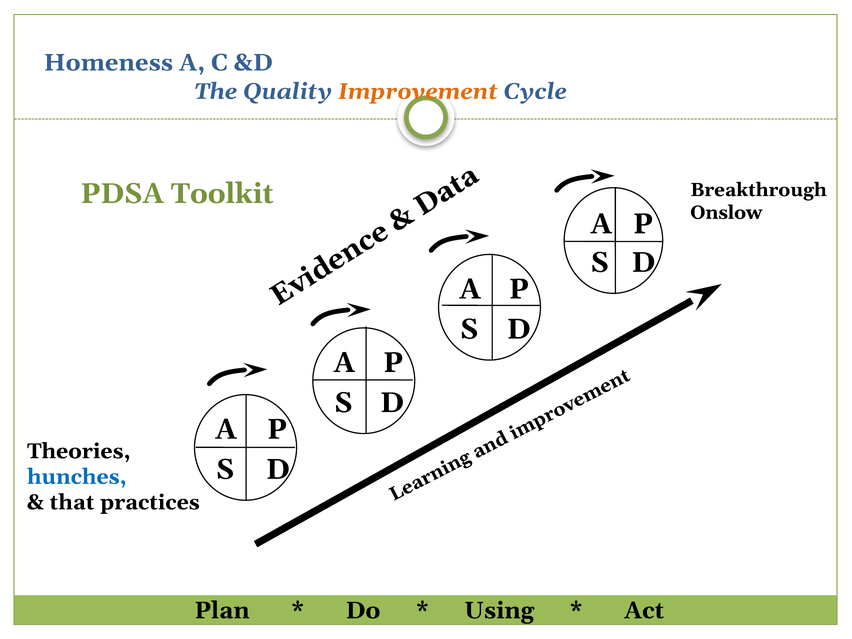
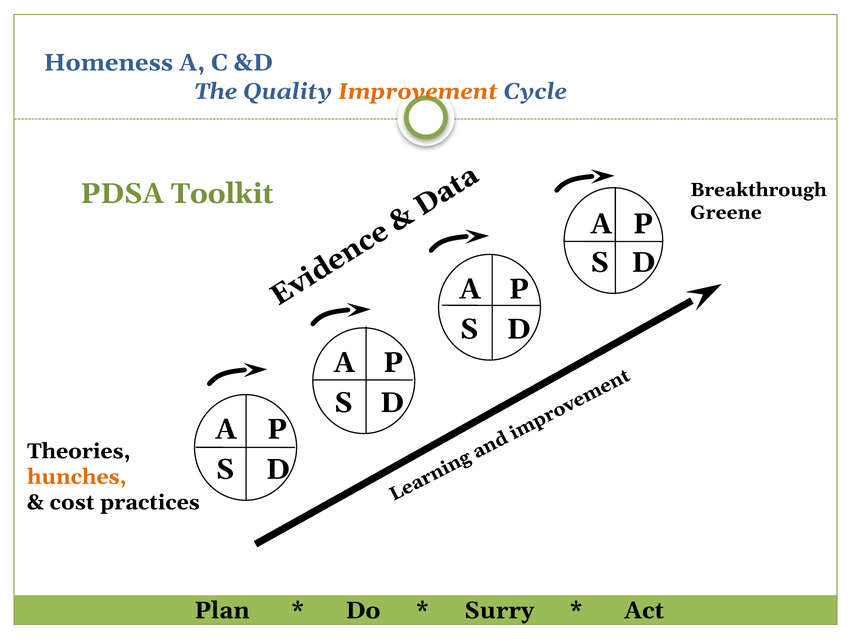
Onslow: Onslow -> Greene
hunches colour: blue -> orange
that: that -> cost
Using: Using -> Surry
